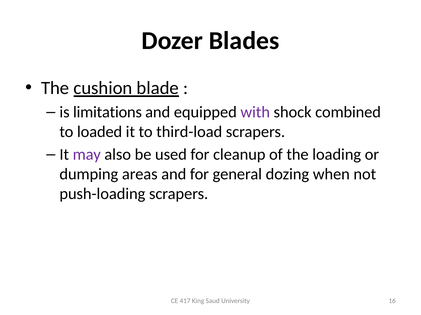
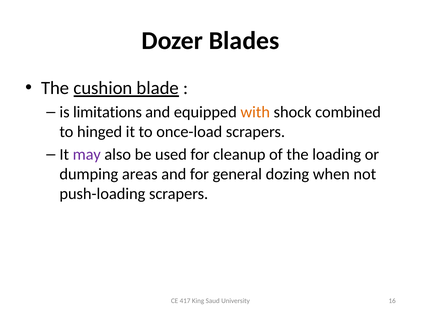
with colour: purple -> orange
loaded: loaded -> hinged
third-load: third-load -> once-load
